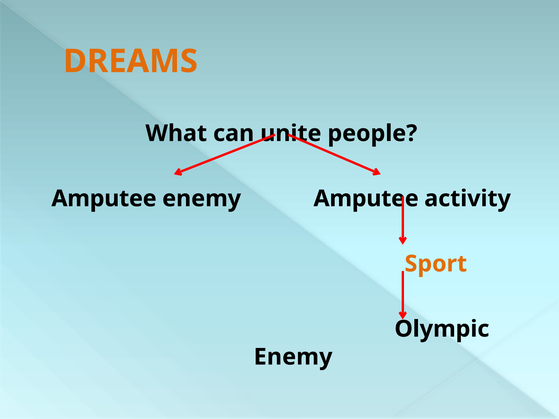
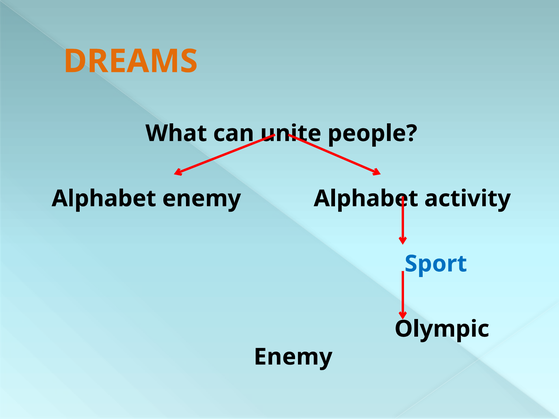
Amputee at (104, 199): Amputee -> Alphabet
enemy Amputee: Amputee -> Alphabet
Sport colour: orange -> blue
